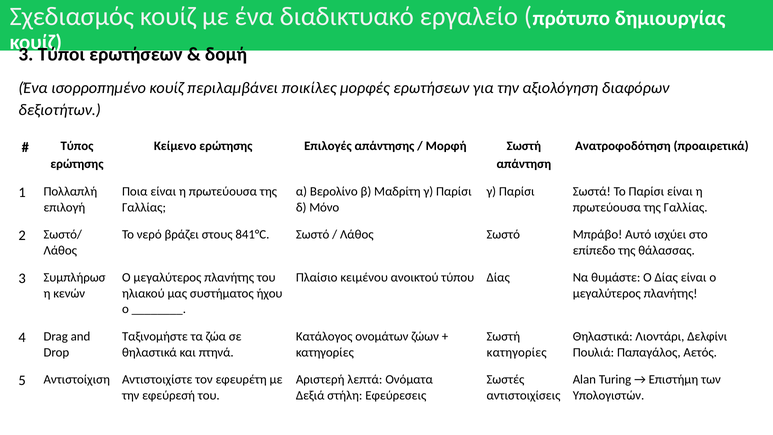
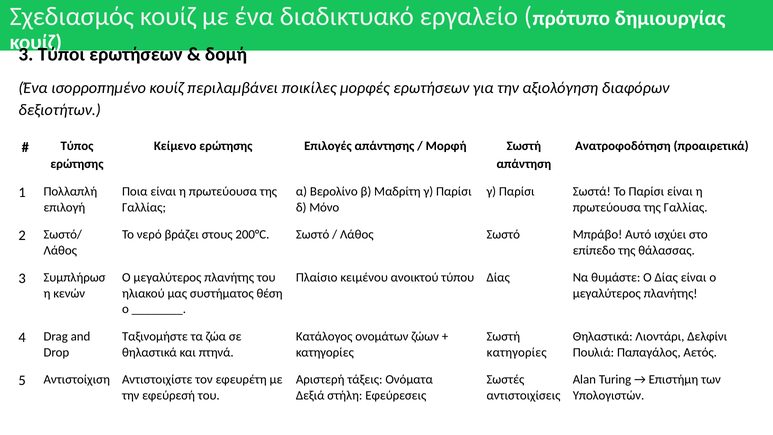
841°C: 841°C -> 200°C
ήχου: ήχου -> θέση
λεπτά: λεπτά -> τάξεις
